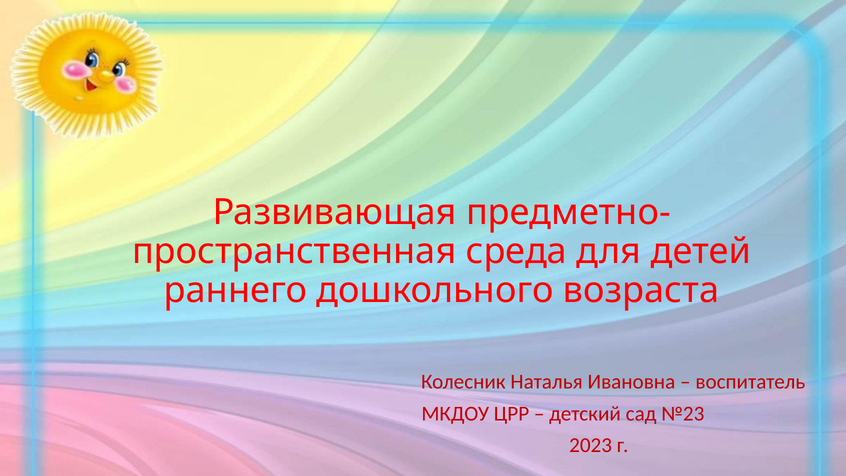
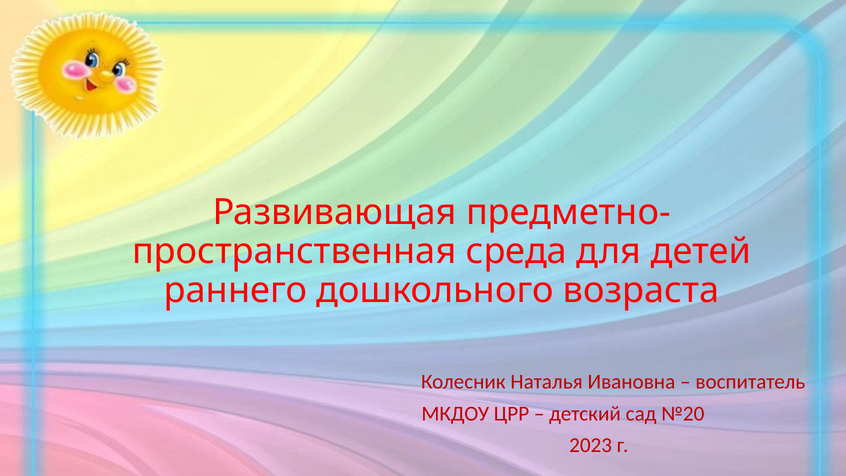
№23: №23 -> №20
